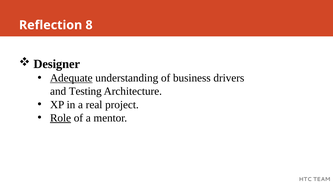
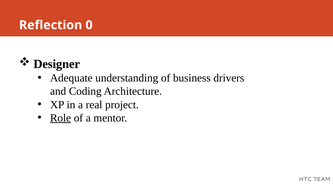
8: 8 -> 0
Adequate underline: present -> none
Testing: Testing -> Coding
